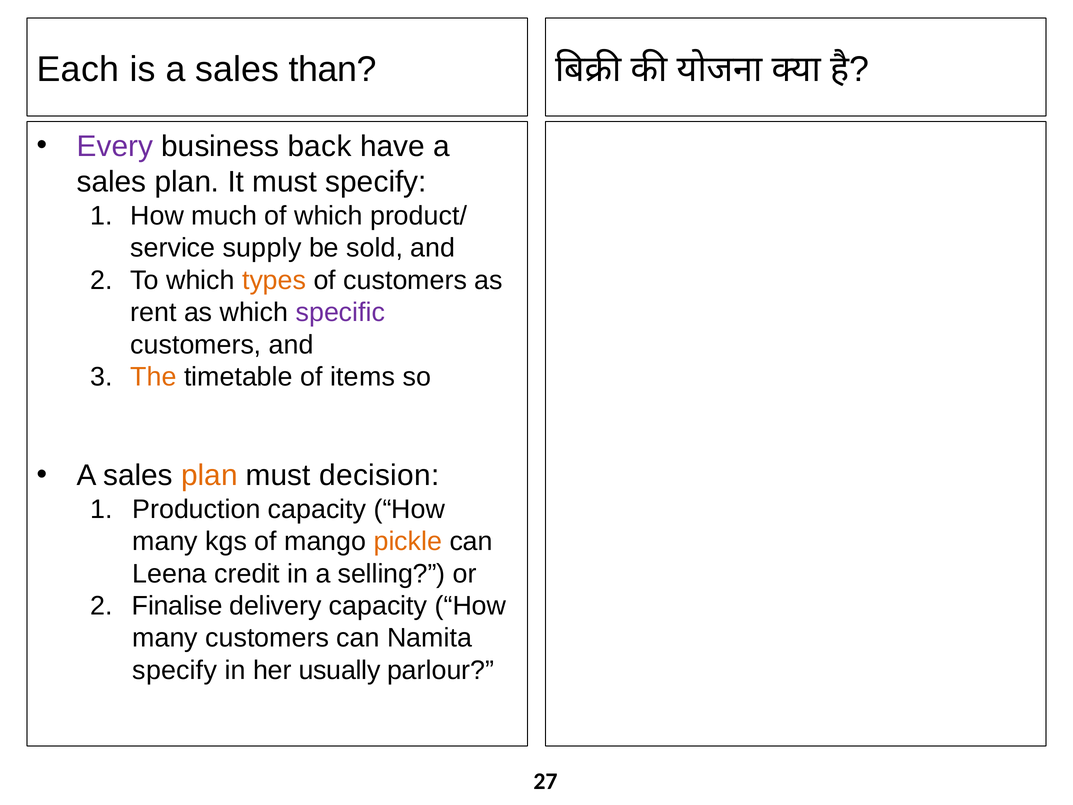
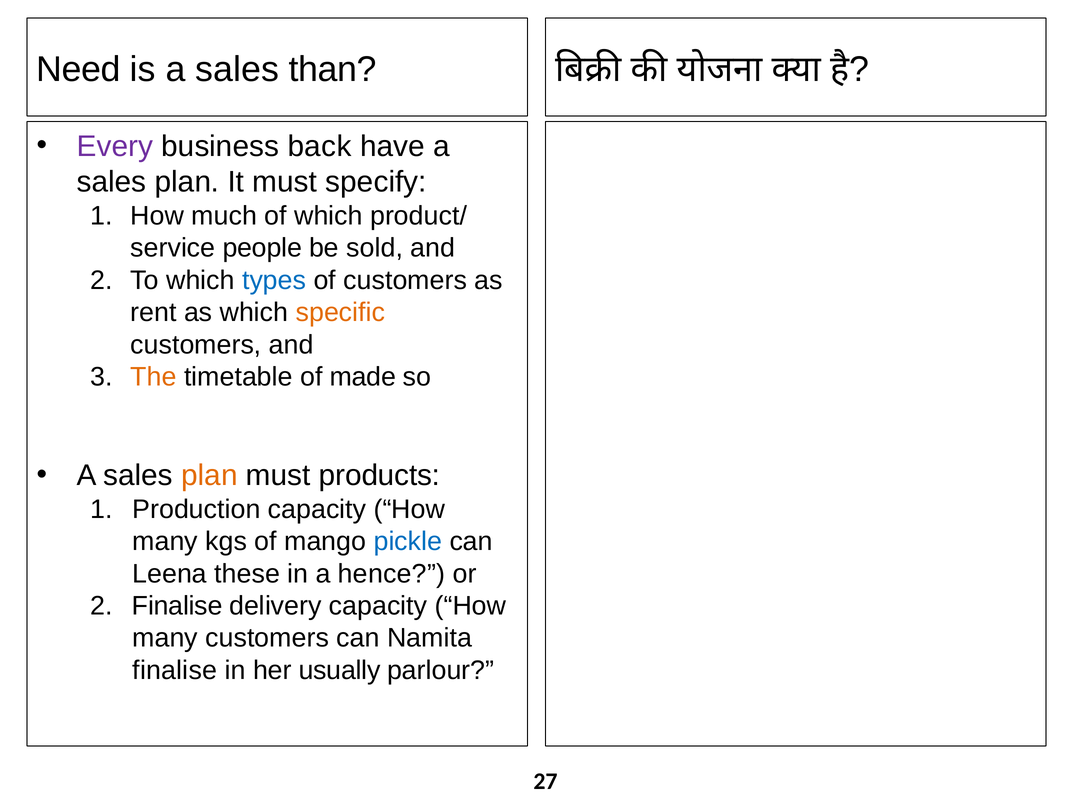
Each: Each -> Need
supply: supply -> people
types colour: orange -> blue
specific colour: purple -> orange
items: items -> made
decision: decision -> products
pickle colour: orange -> blue
credit: credit -> these
selling: selling -> hence
specify at (175, 670): specify -> finalise
